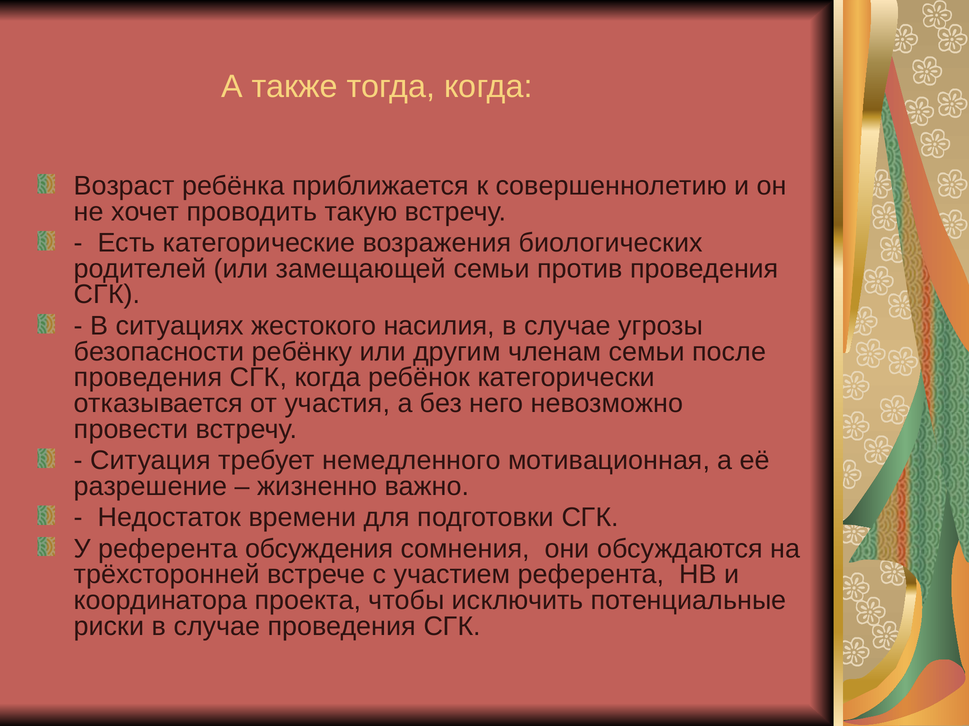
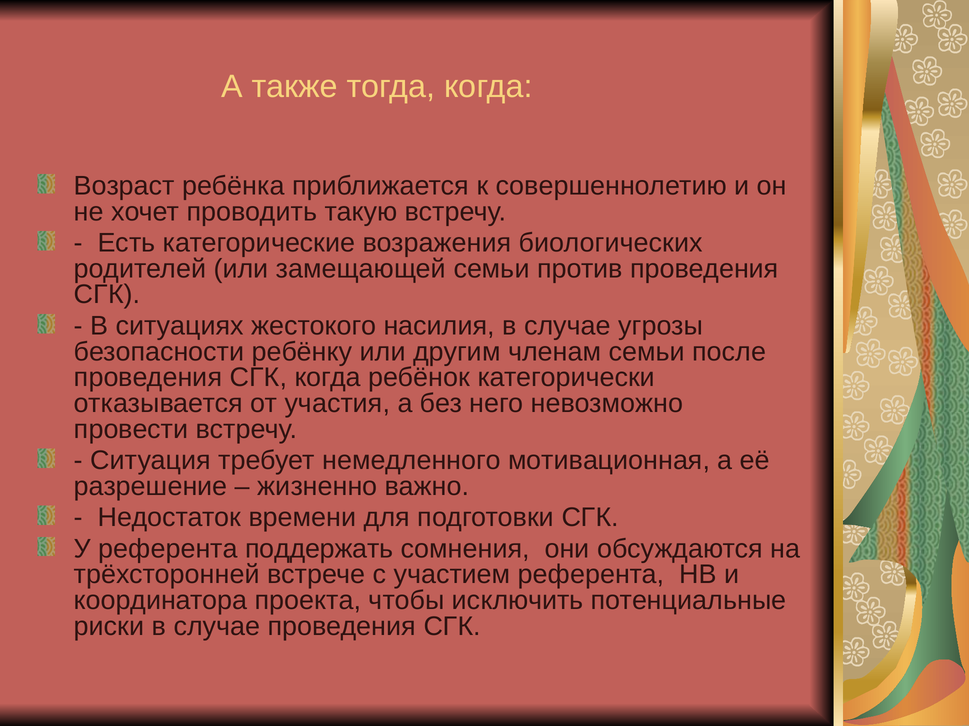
обсуждения: обсуждения -> поддержать
